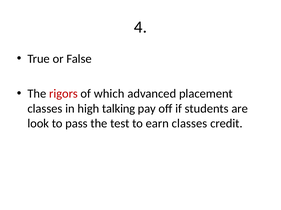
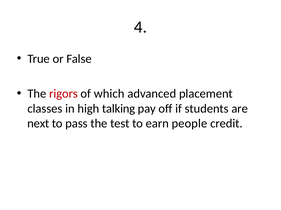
look: look -> next
earn classes: classes -> people
